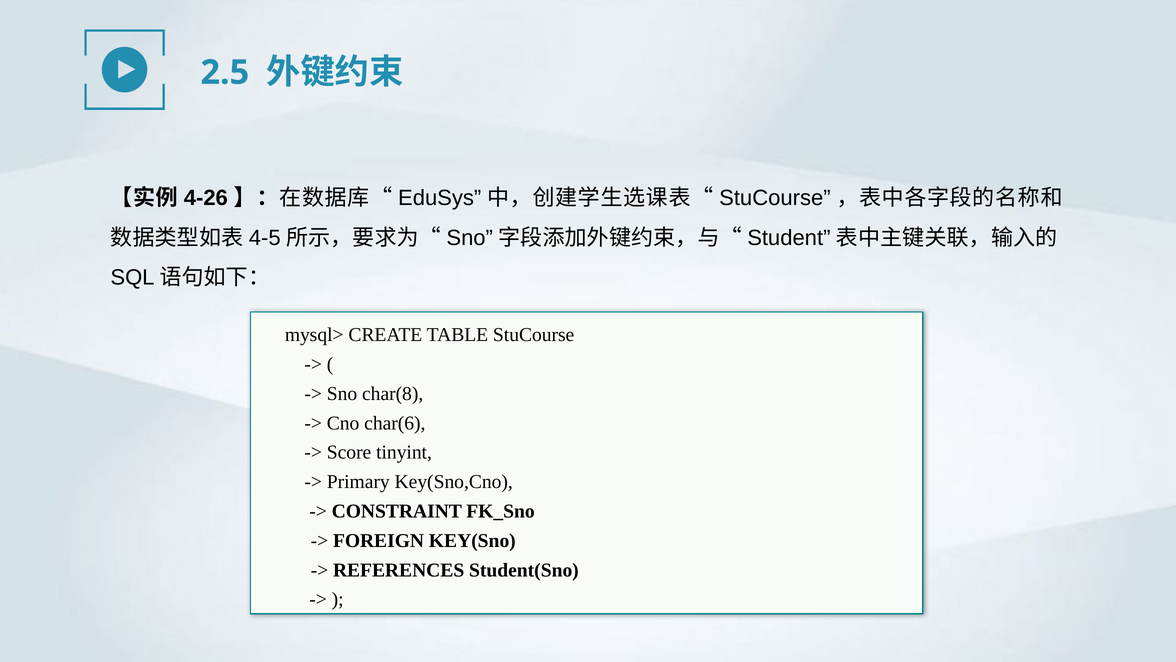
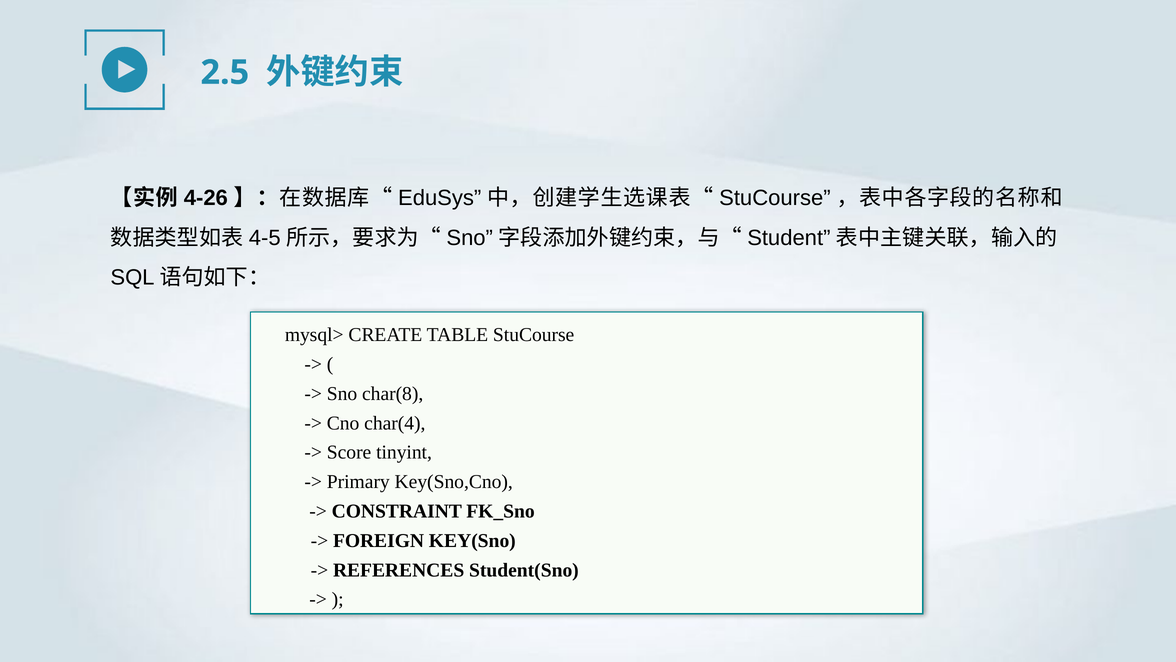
char(6: char(6 -> char(4
